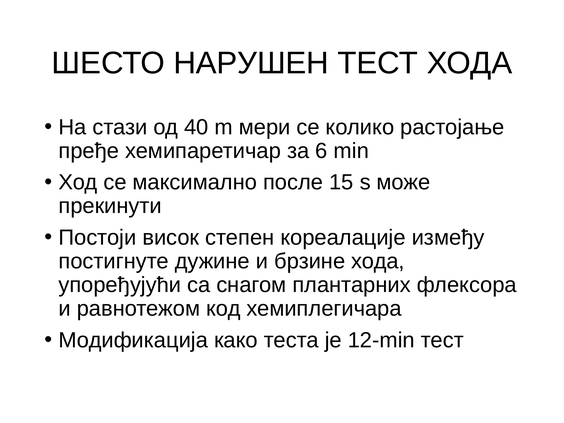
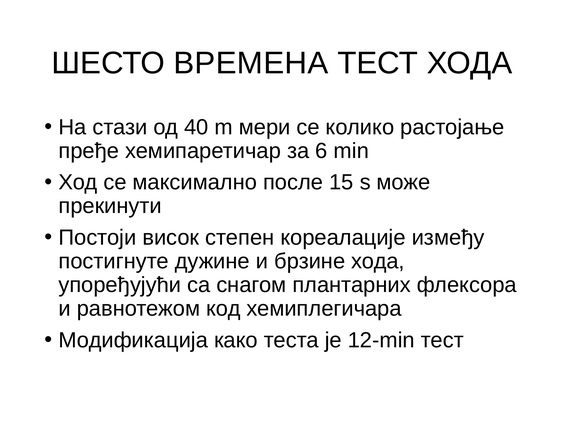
НАРУШЕН: НАРУШЕН -> ВРЕМЕНА
